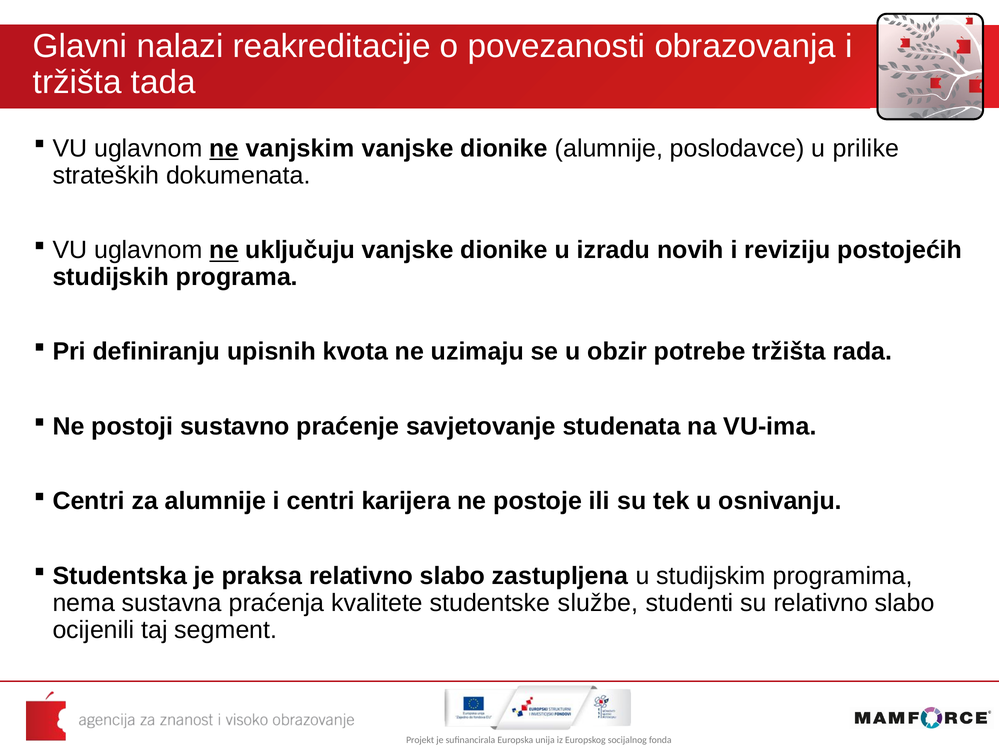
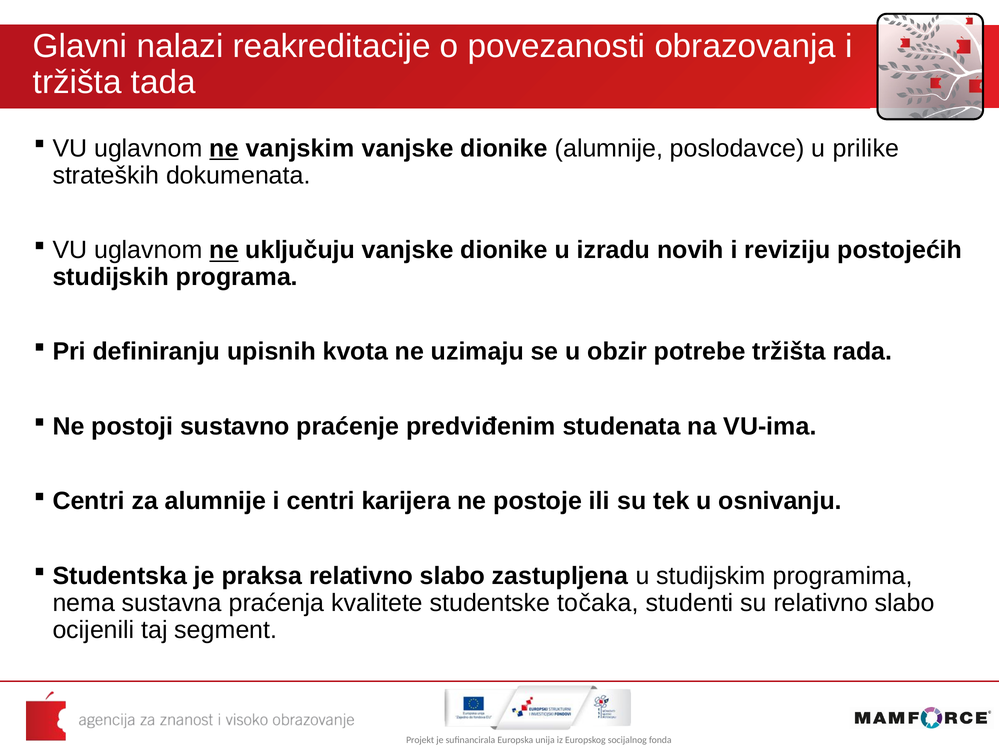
savjetovanje: savjetovanje -> predviđenim
službe: službe -> točaka
